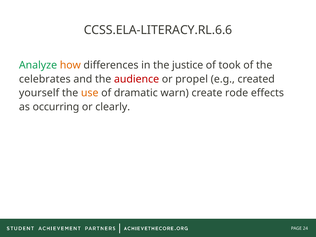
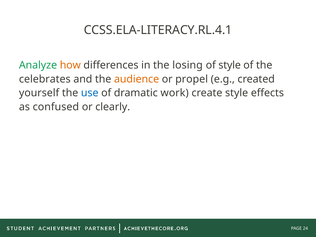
CCSS.ELA-LITERACY.RL.6.6: CCSS.ELA-LITERACY.RL.6.6 -> CCSS.ELA-LITERACY.RL.4.1
justice: justice -> losing
of took: took -> style
audience colour: red -> orange
use colour: orange -> blue
warn: warn -> work
create rode: rode -> style
occurring: occurring -> confused
